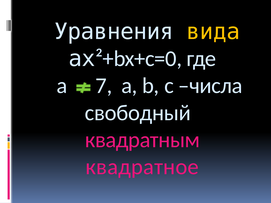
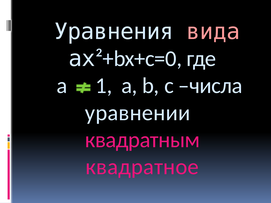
вида colour: yellow -> pink
7: 7 -> 1
свободный: свободный -> уравнении
